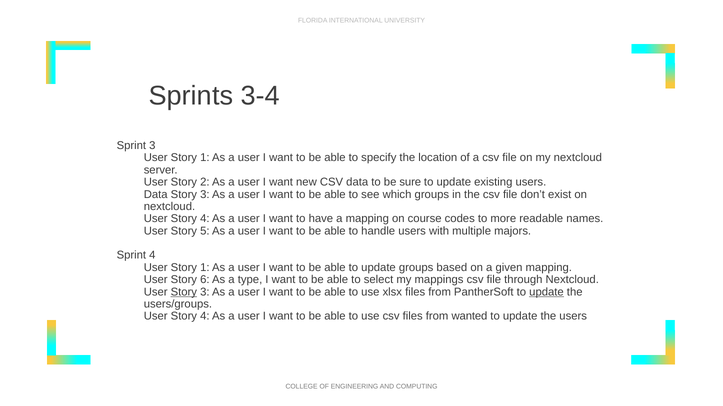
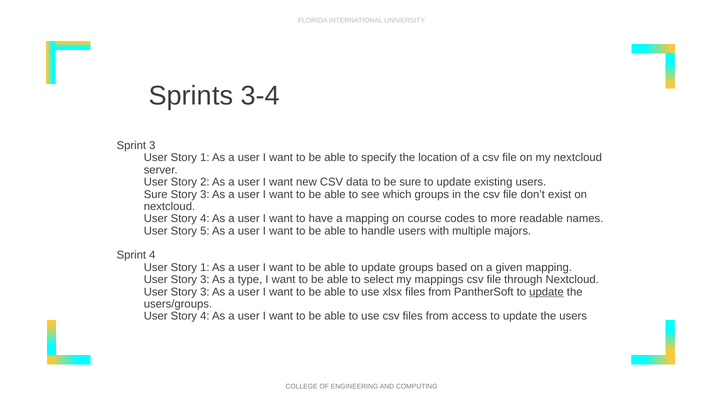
Data at (156, 195): Data -> Sure
6 at (205, 280): 6 -> 3
Story at (184, 292) underline: present -> none
wanted: wanted -> access
